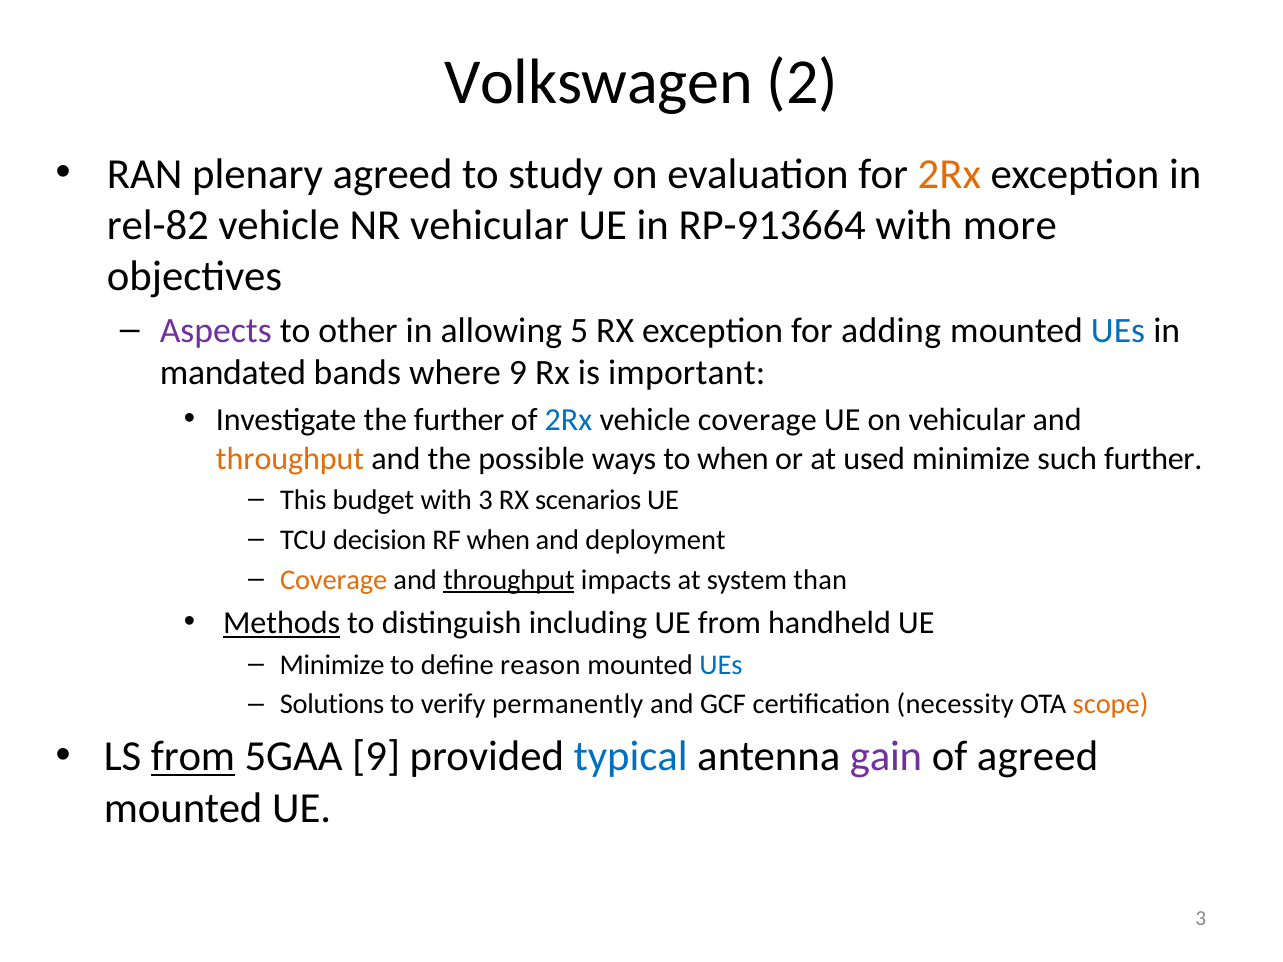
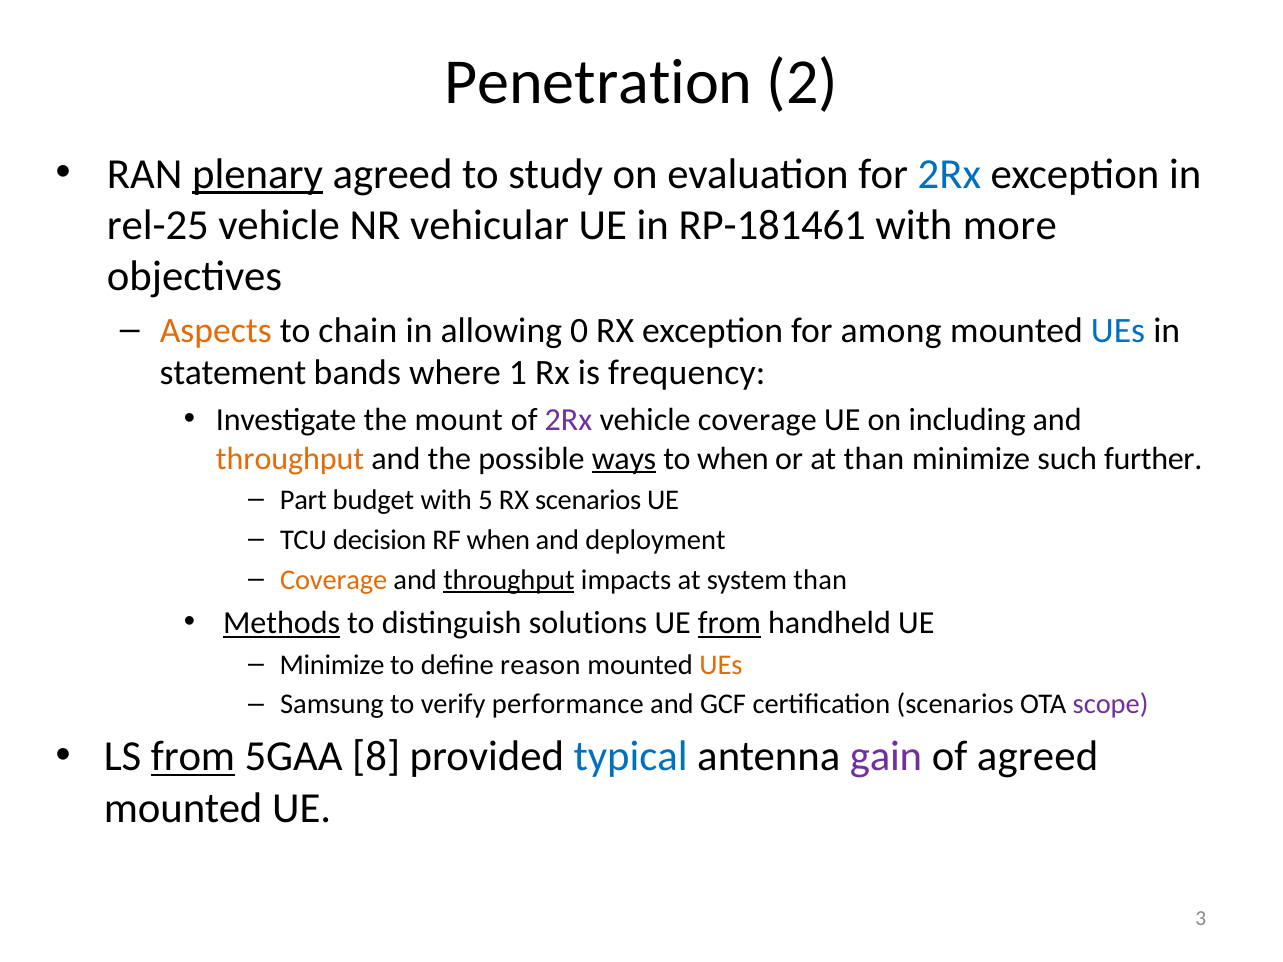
Volkswagen: Volkswagen -> Penetration
plenary underline: none -> present
2Rx at (949, 174) colour: orange -> blue
rel-82: rel-82 -> rel-25
RP-913664: RP-913664 -> RP-181461
Aspects colour: purple -> orange
other: other -> chain
5: 5 -> 0
adding: adding -> among
mandated: mandated -> statement
where 9: 9 -> 1
important: important -> frequency
the further: further -> mount
2Rx at (569, 420) colour: blue -> purple
on vehicular: vehicular -> including
ways underline: none -> present
at used: used -> than
This: This -> Part
with 3: 3 -> 5
including: including -> solutions
from at (730, 623) underline: none -> present
UEs at (721, 665) colour: blue -> orange
Solutions: Solutions -> Samsung
permanently: permanently -> performance
certification necessity: necessity -> scenarios
scope colour: orange -> purple
5GAA 9: 9 -> 8
